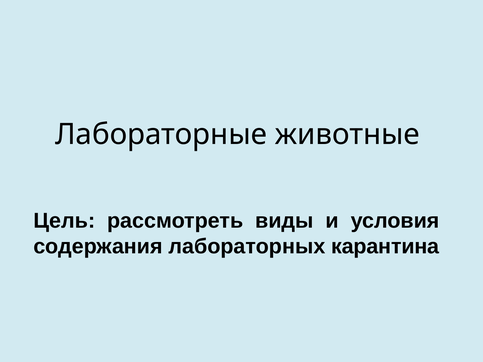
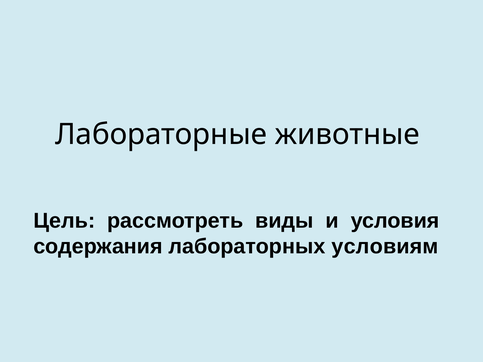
карантина: карантина -> условиям
